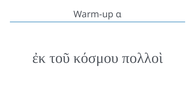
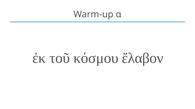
πολλοὶ: πολλοὶ -> ἔλαβον
